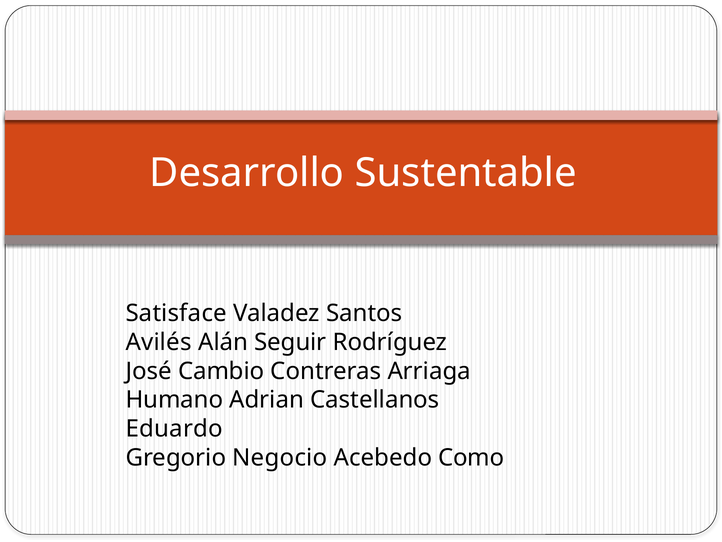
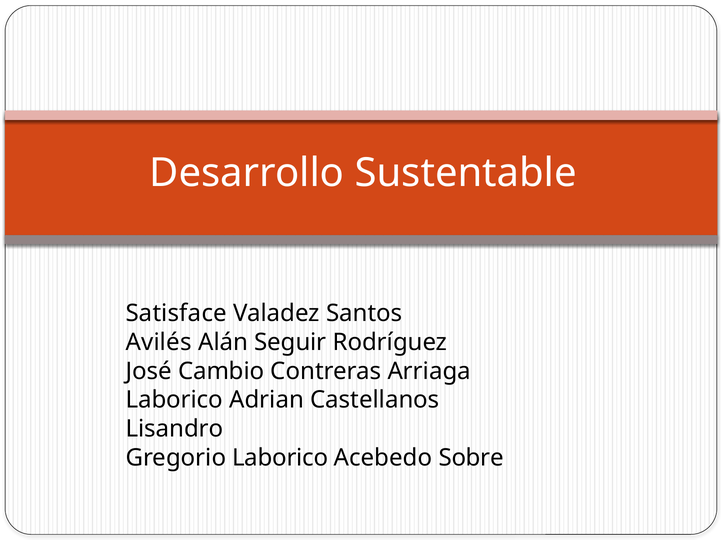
Humano at (174, 400): Humano -> Laborico
Eduardo: Eduardo -> Lisandro
Gregorio Negocio: Negocio -> Laborico
Como: Como -> Sobre
